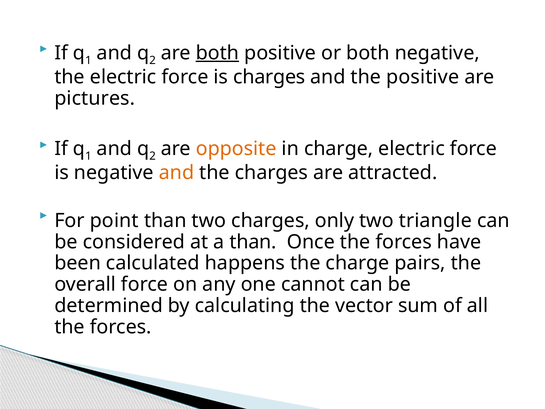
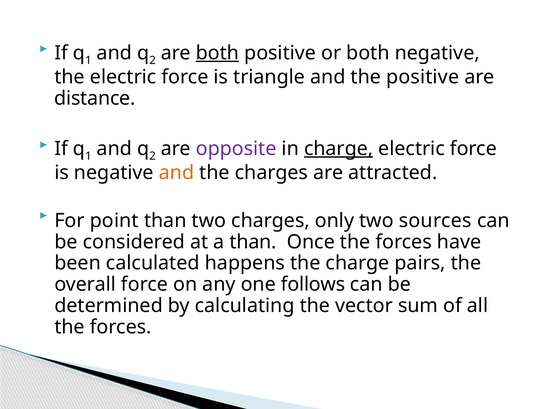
is charges: charges -> triangle
pictures: pictures -> distance
opposite colour: orange -> purple
charge at (339, 148) underline: none -> present
triangle: triangle -> sources
cannot: cannot -> follows
